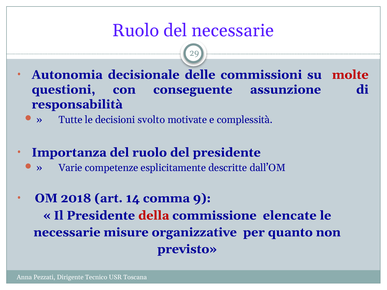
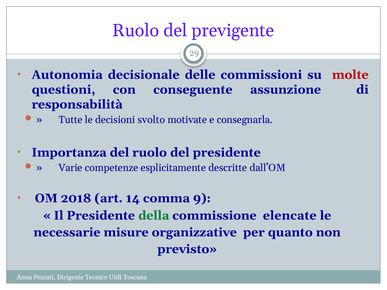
del necessarie: necessarie -> previgente
complessità: complessità -> consegnarla
della colour: red -> green
